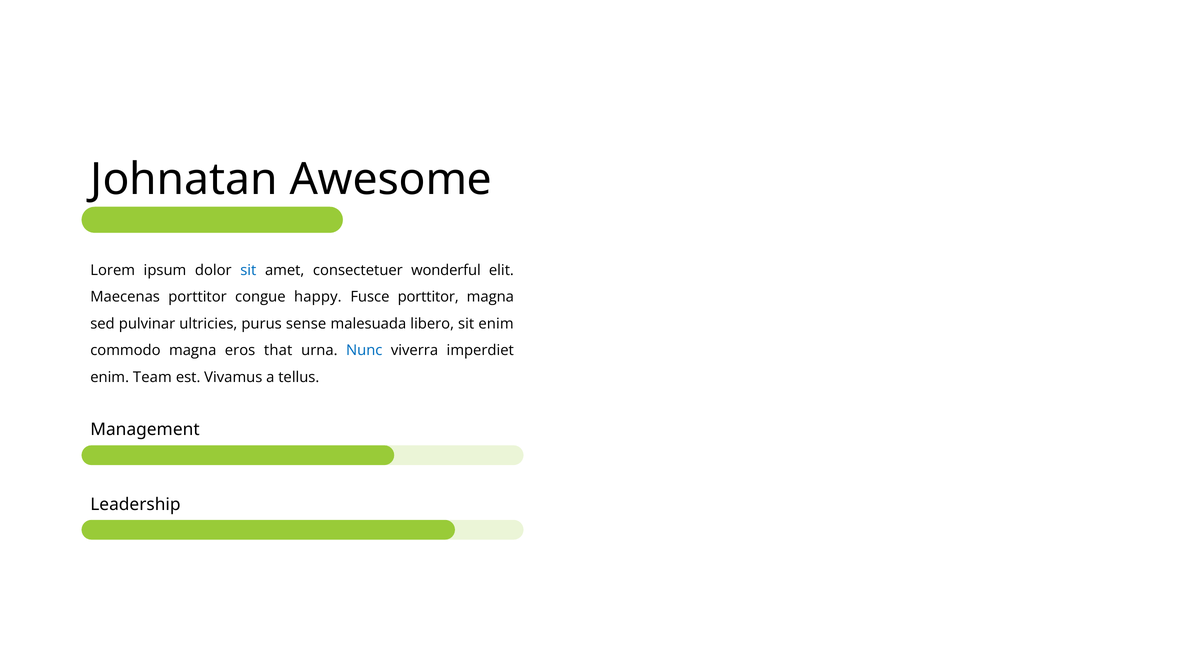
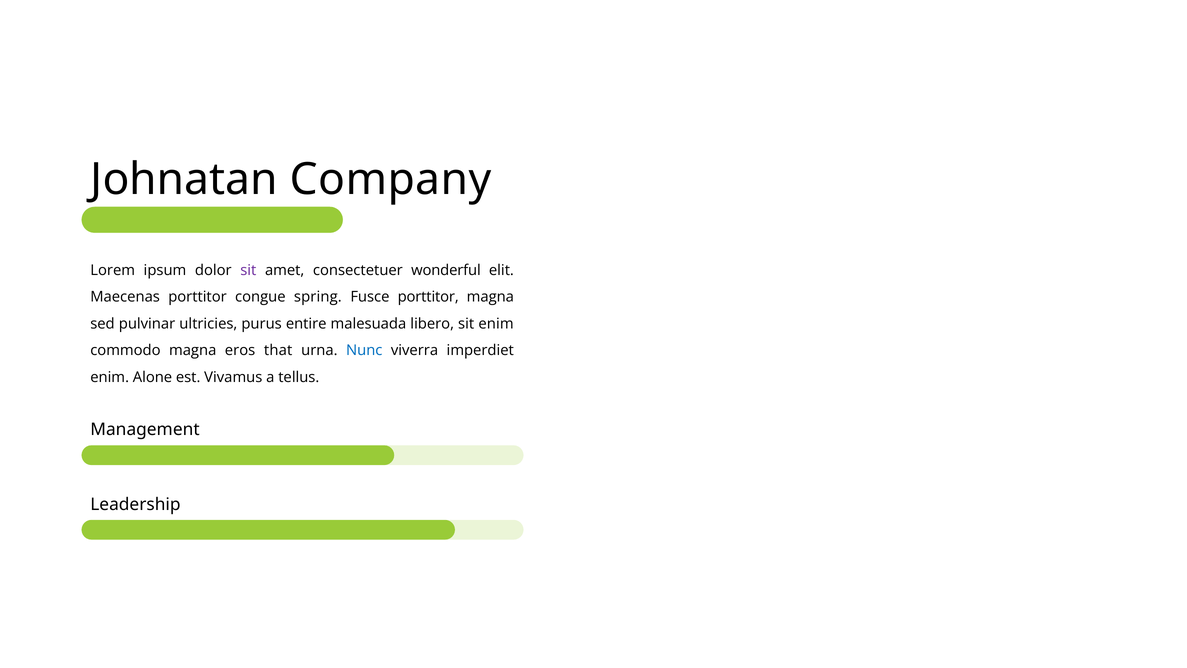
Awesome: Awesome -> Company
sit at (248, 270) colour: blue -> purple
happy: happy -> spring
sense: sense -> entire
Team: Team -> Alone
